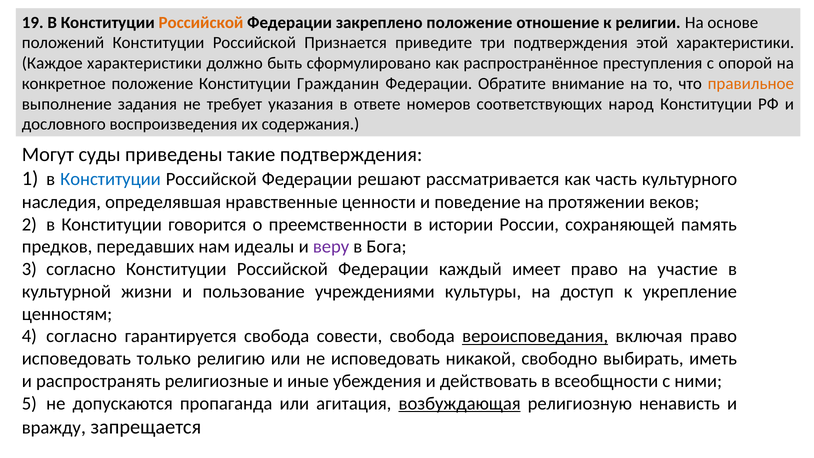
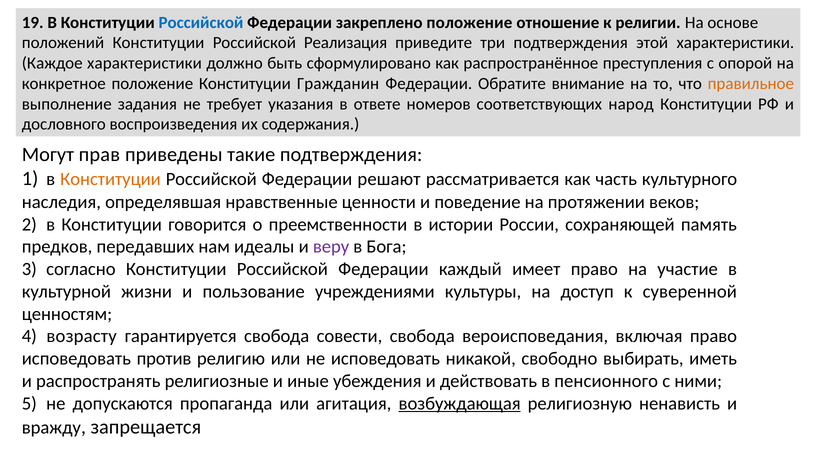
Российской at (201, 22) colour: orange -> blue
Признается: Признается -> Реализация
суды: суды -> прав
Конституции at (111, 179) colour: blue -> orange
укрепление: укрепление -> суверенной
4 согласно: согласно -> возрасту
вероисповедания underline: present -> none
только: только -> против
всеобщности: всеобщности -> пенсионного
